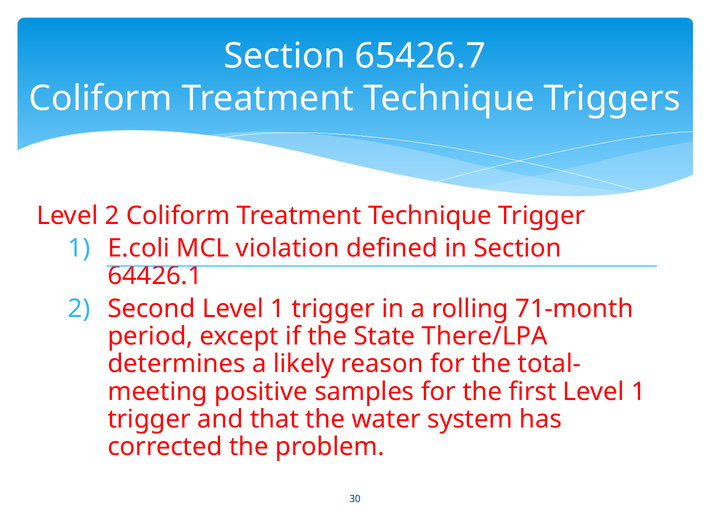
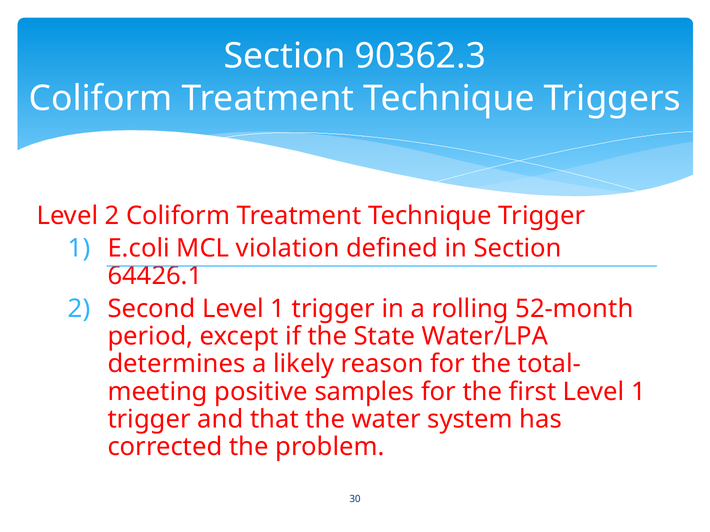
65426.7: 65426.7 -> 90362.3
71-month: 71-month -> 52-month
There/LPA: There/LPA -> Water/LPA
